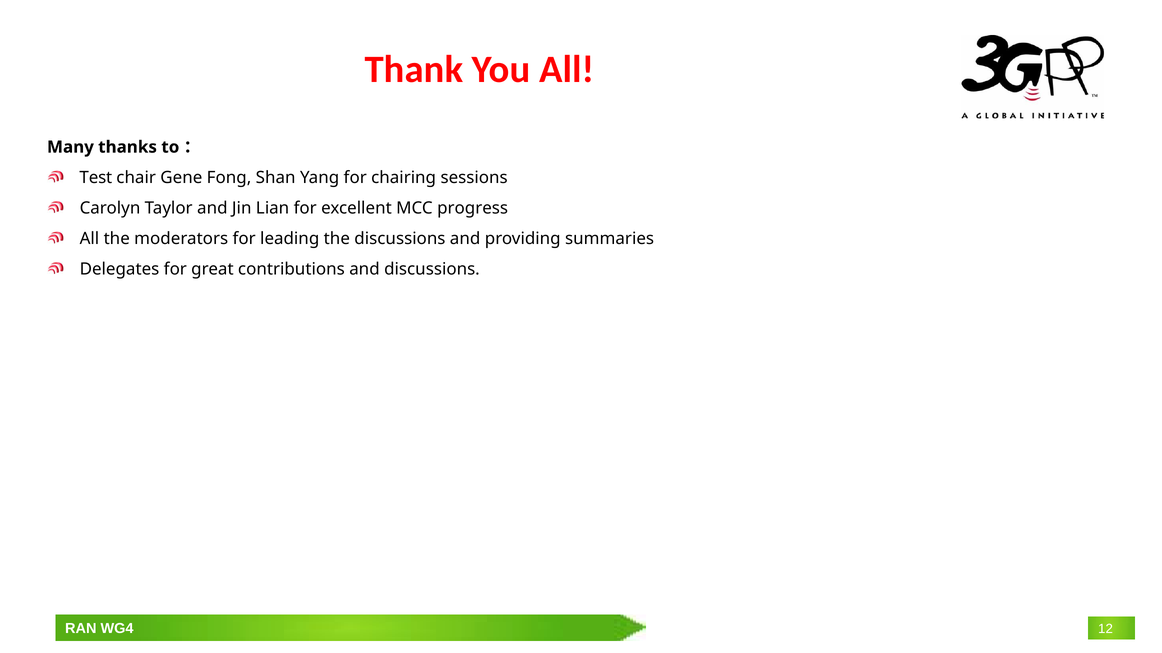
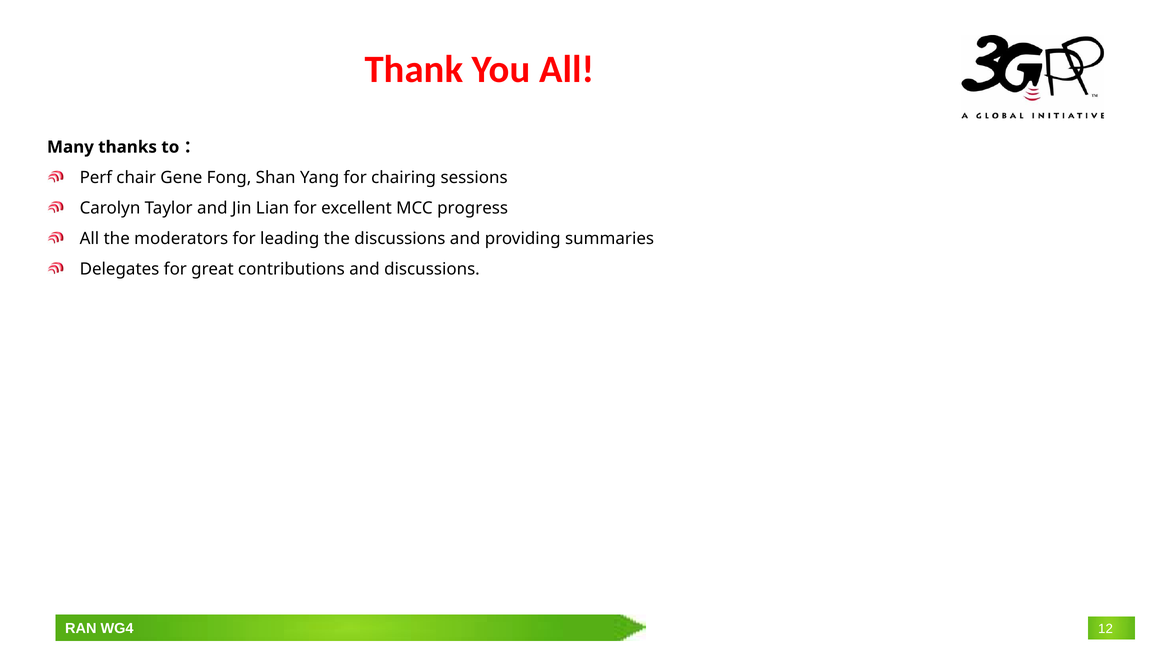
Test: Test -> Perf
